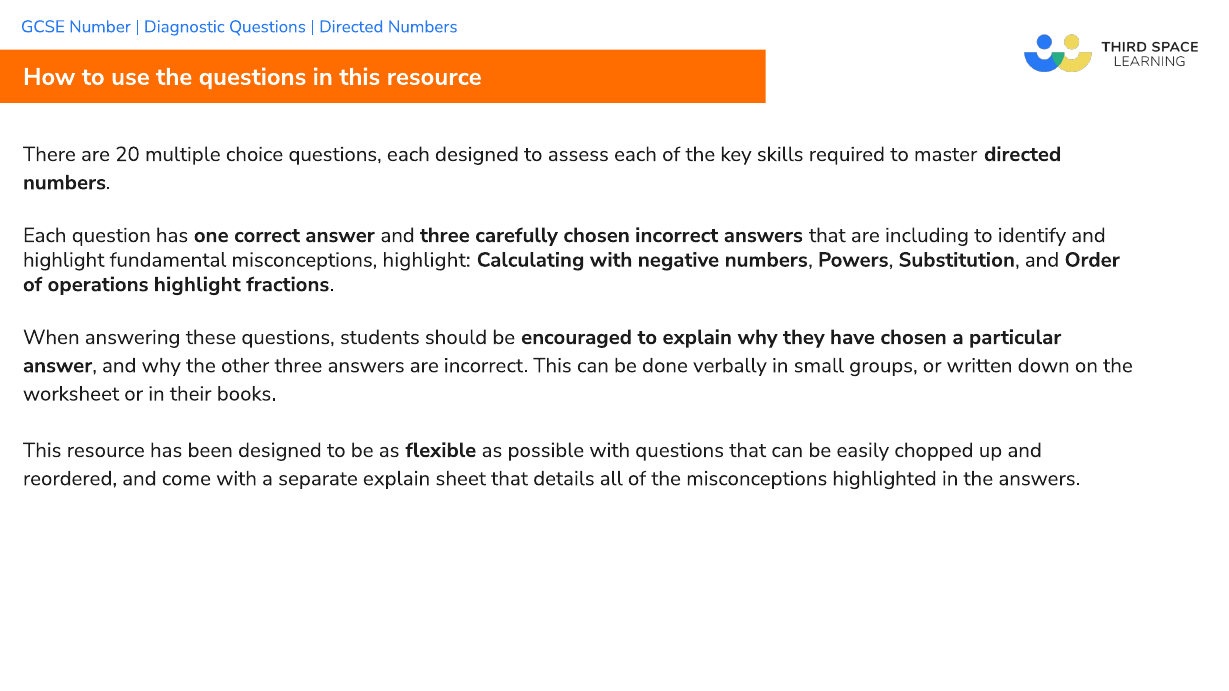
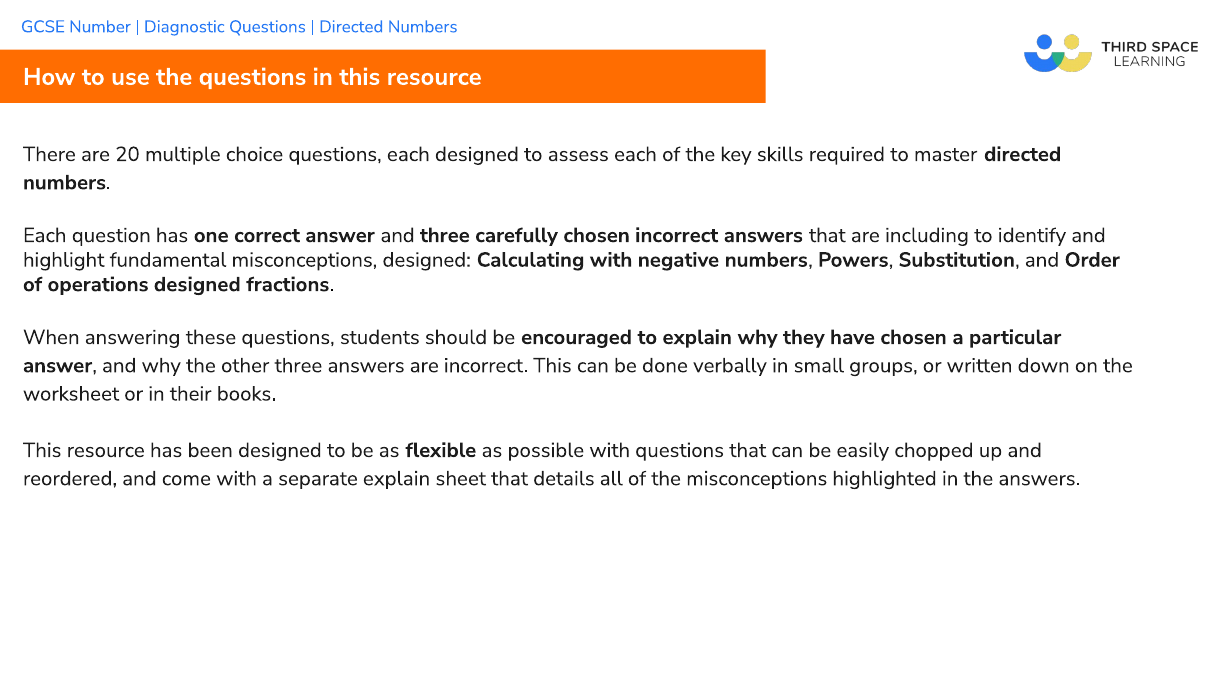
misconceptions highlight: highlight -> designed
operations highlight: highlight -> designed
